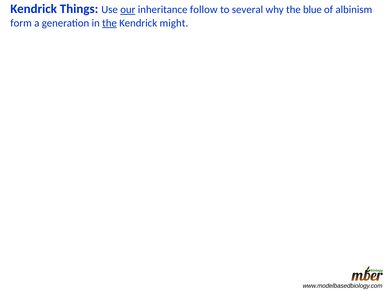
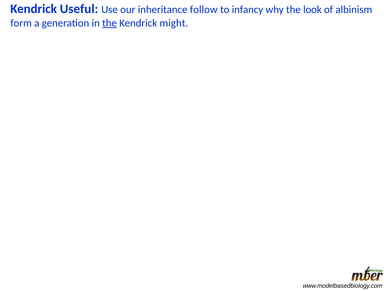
Things: Things -> Useful
our underline: present -> none
several: several -> infancy
blue: blue -> look
